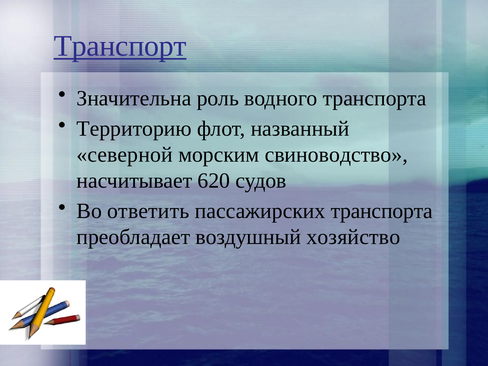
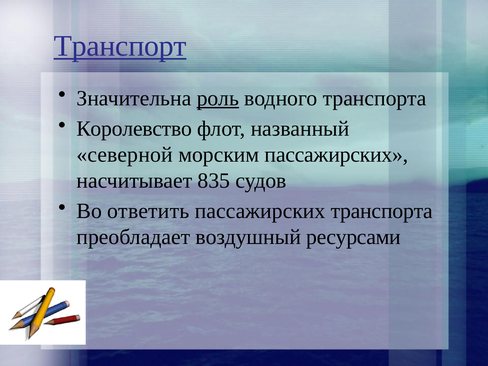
роль underline: none -> present
Территорию: Территорию -> Королевство
морским свиноводство: свиноводство -> пассажирских
620: 620 -> 835
хозяйство: хозяйство -> ресурсами
